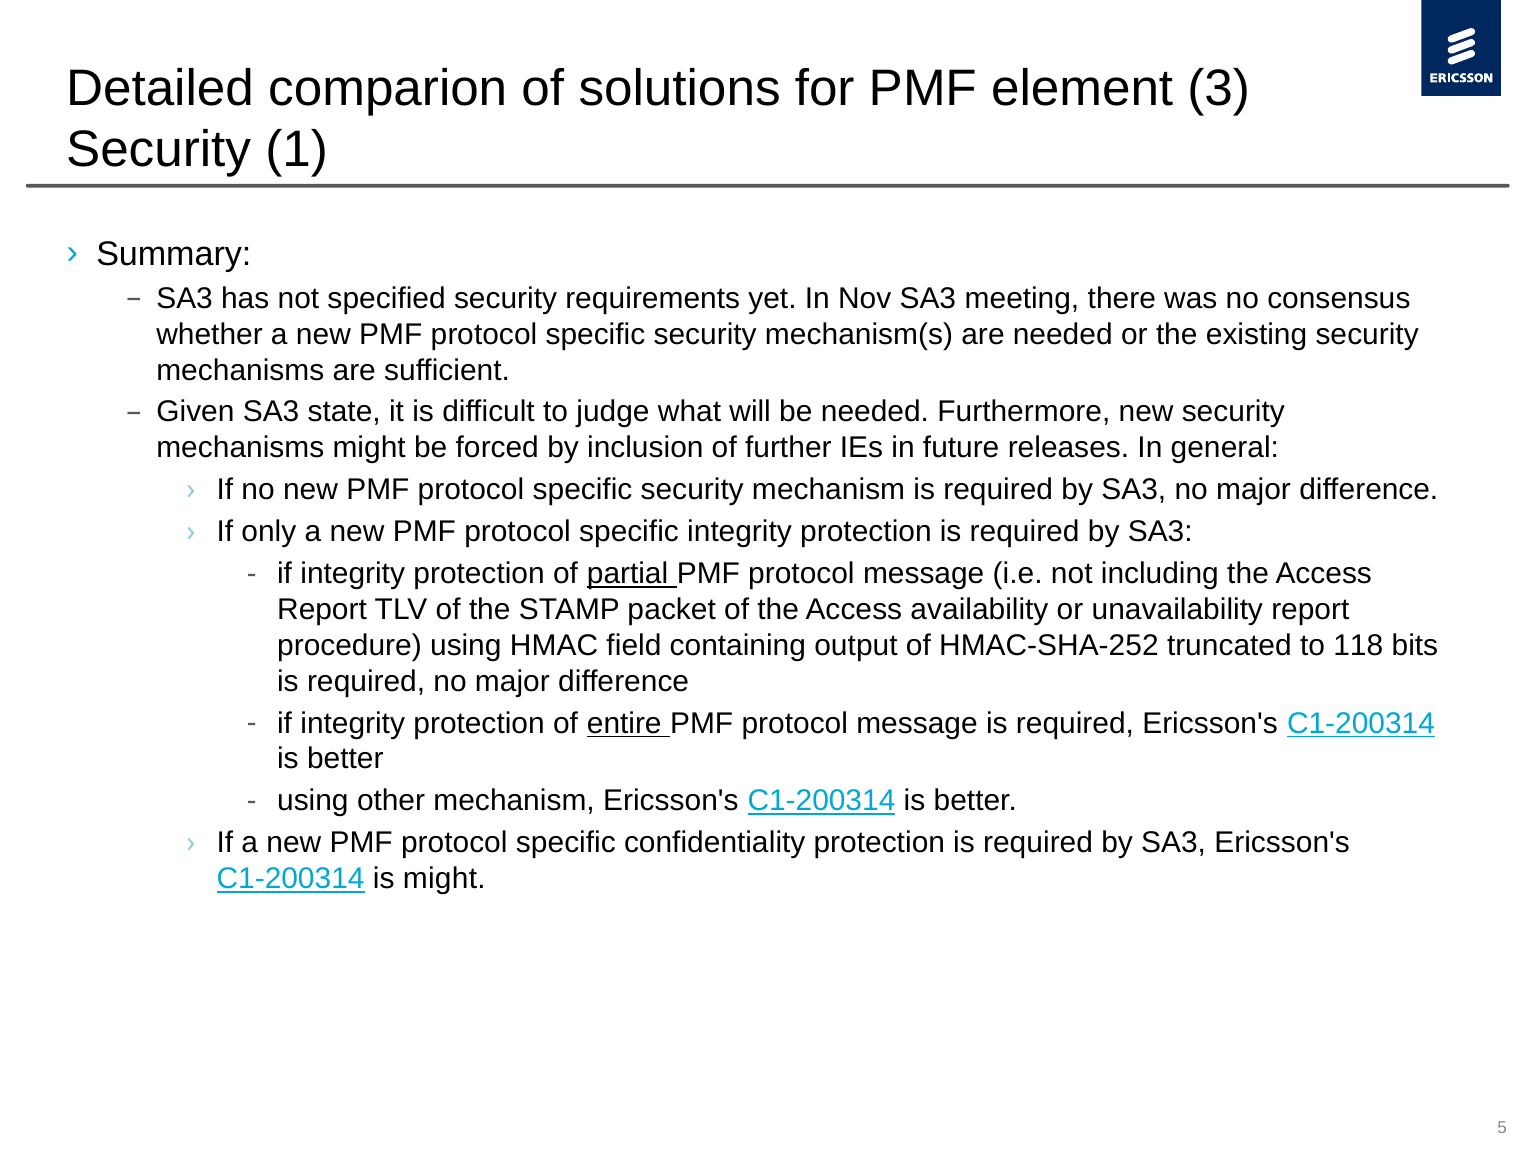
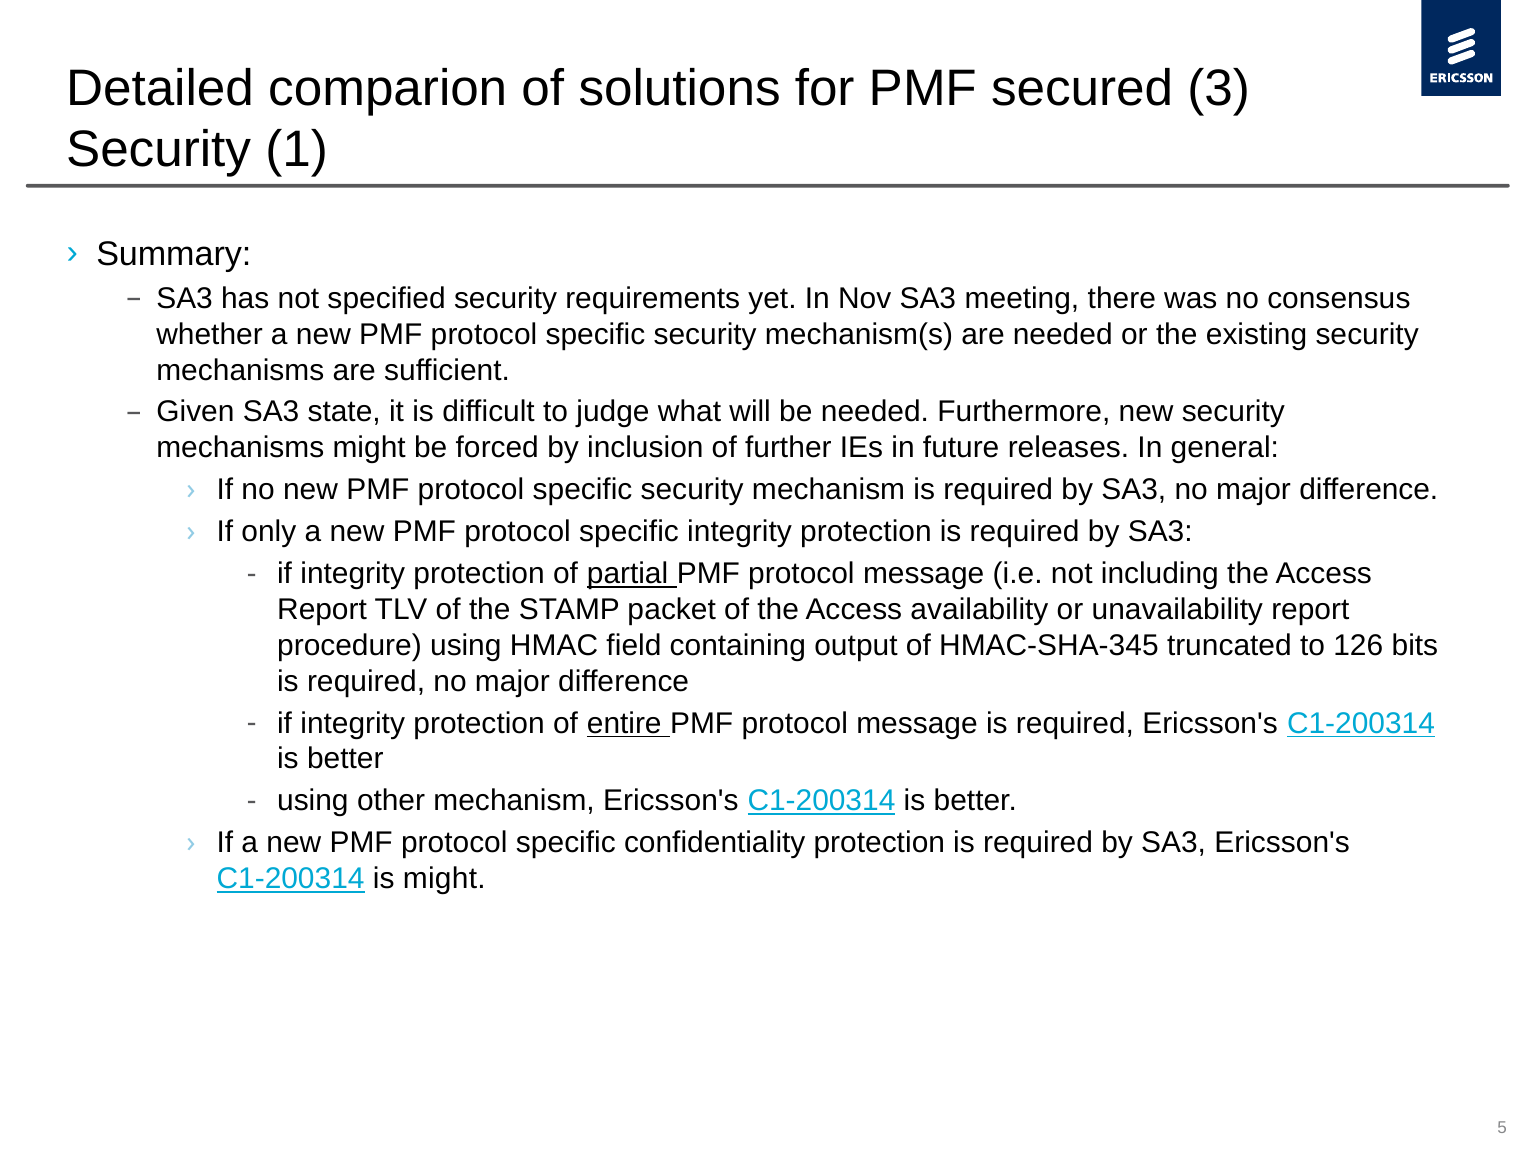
element: element -> secured
HMAC-SHA-252: HMAC-SHA-252 -> HMAC-SHA-345
118: 118 -> 126
